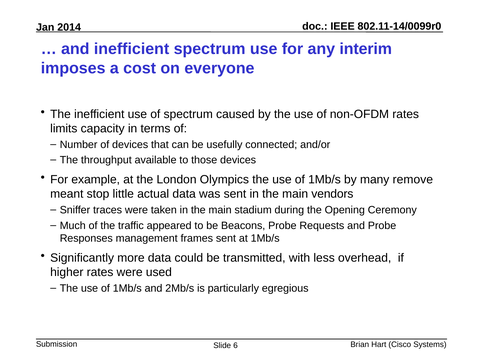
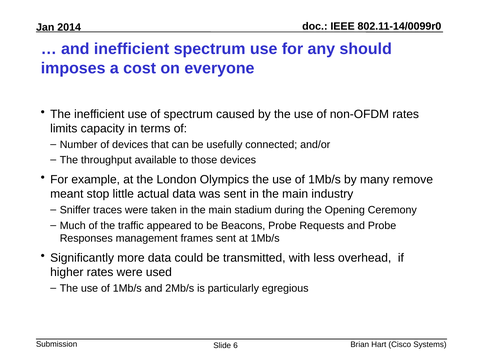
interim: interim -> should
vendors: vendors -> industry
